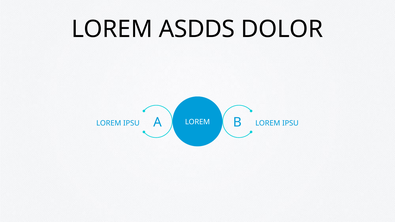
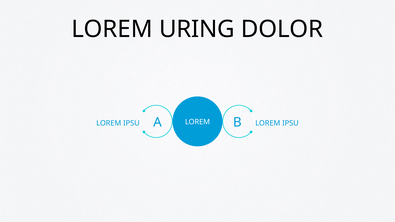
ASDDS: ASDDS -> URING
